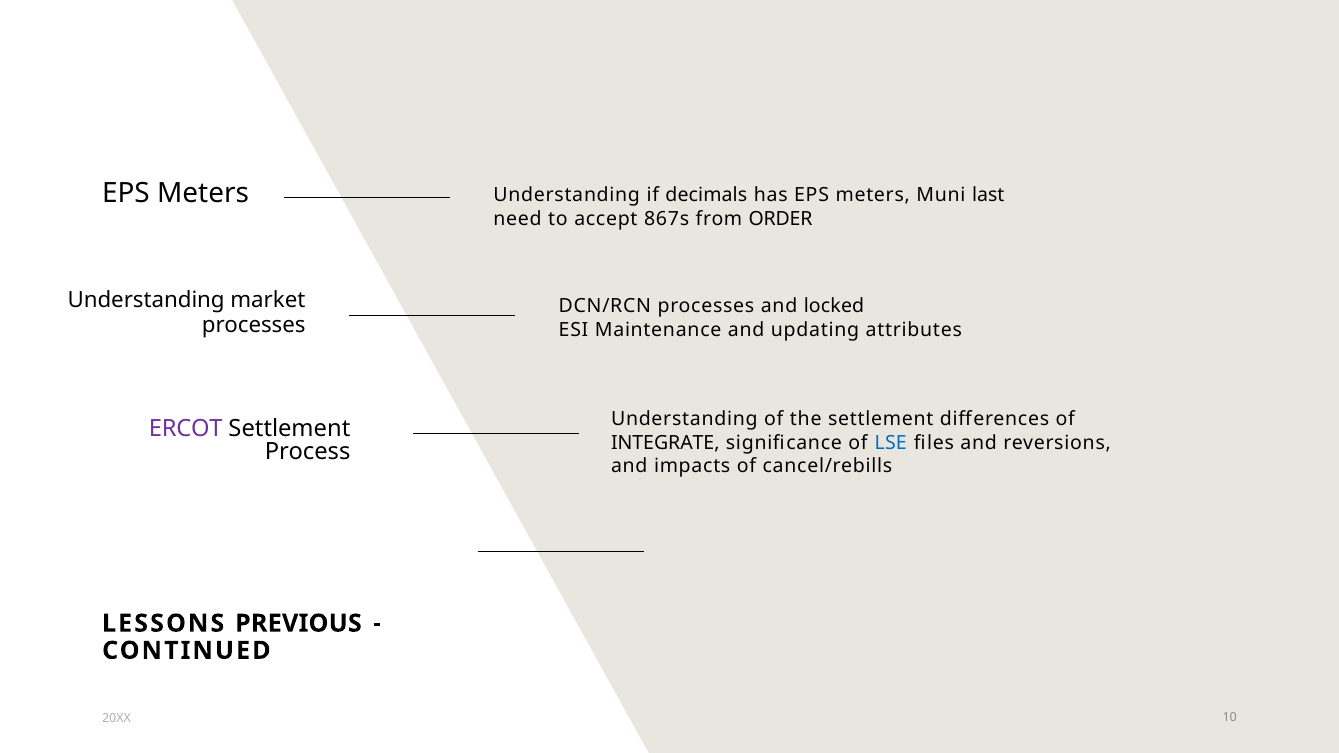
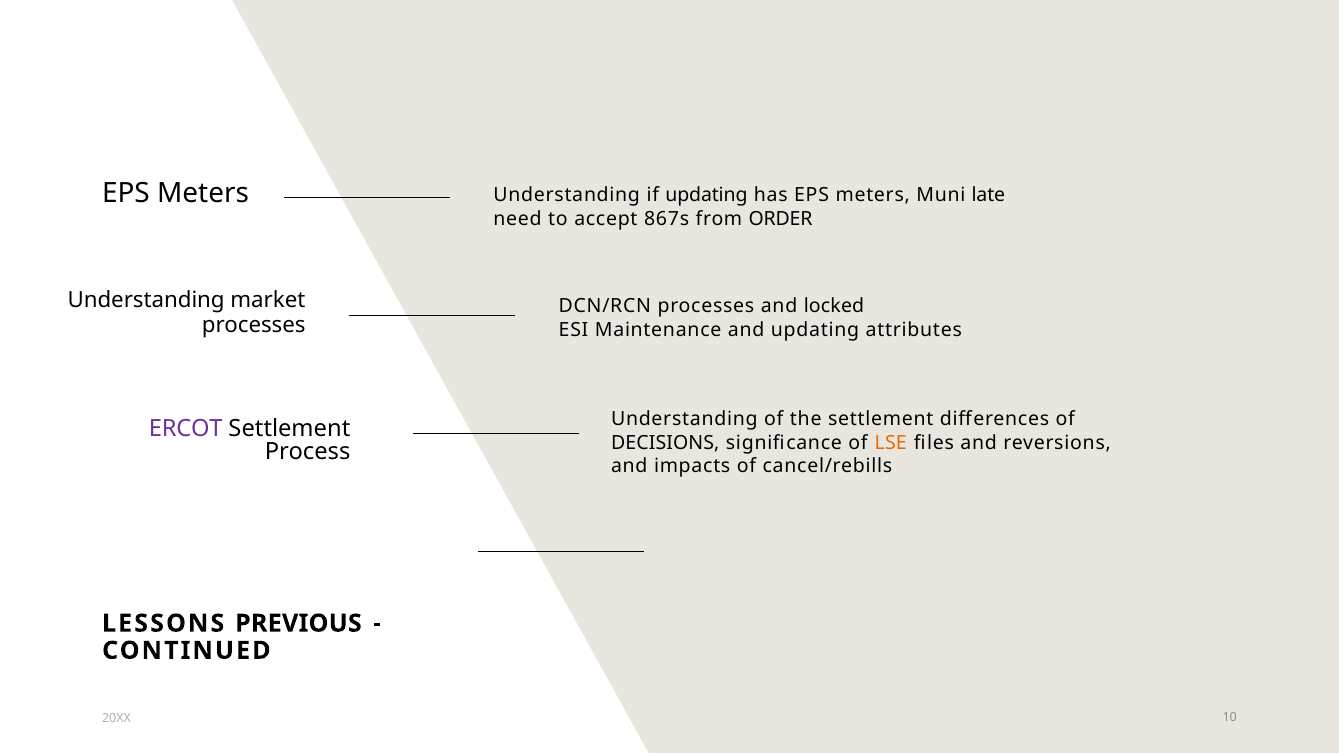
if decimals: decimals -> updating
last: last -> late
INTEGRATE: INTEGRATE -> DECISIONS
LSE colour: blue -> orange
